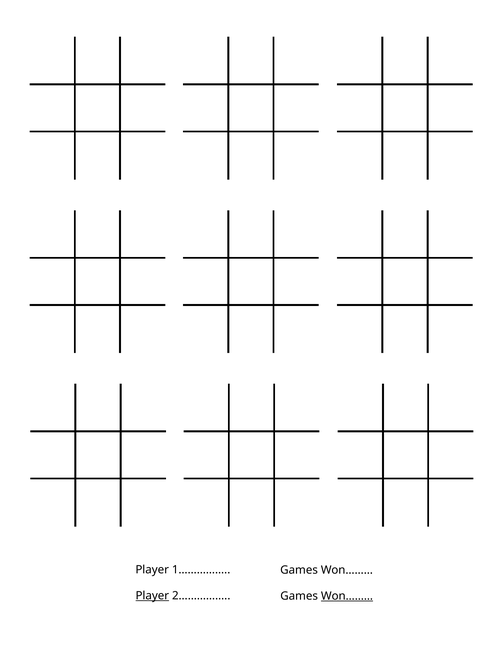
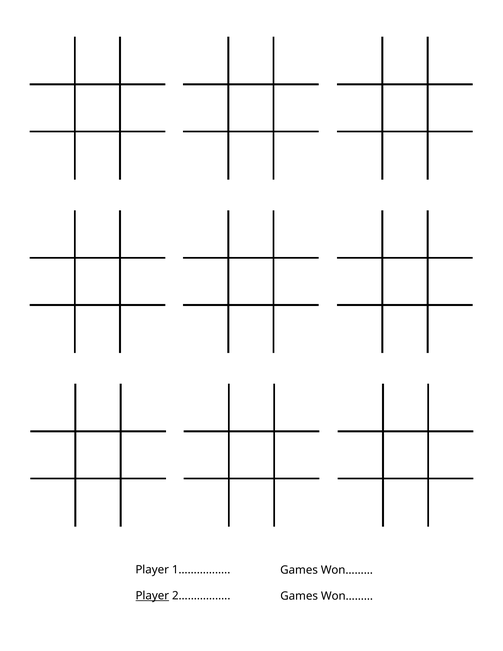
Won……… at (347, 596) underline: present -> none
